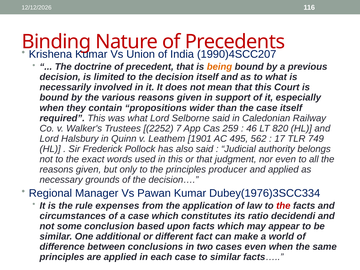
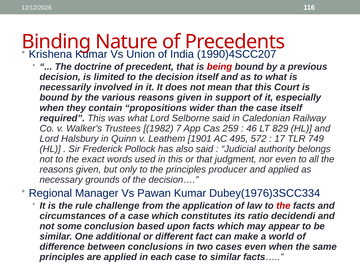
being colour: orange -> red
2252: 2252 -> 1982
820: 820 -> 829
562: 562 -> 572
expenses: expenses -> challenge
